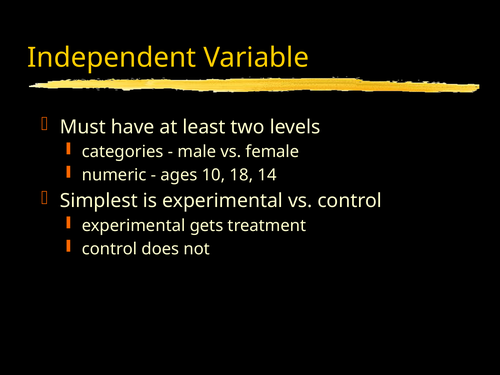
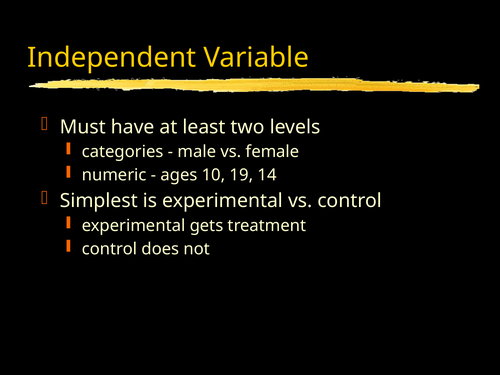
18: 18 -> 19
